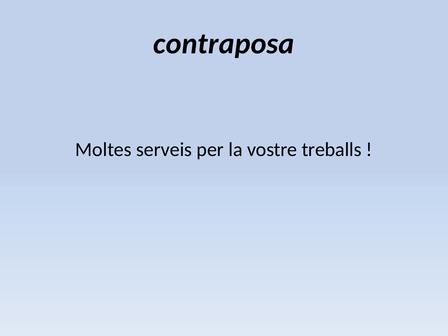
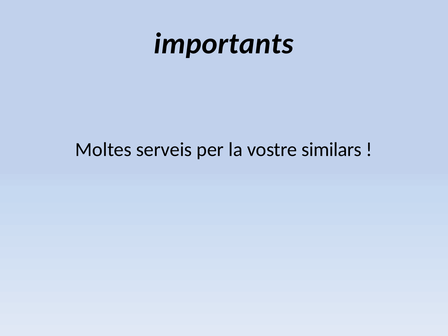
contraposa: contraposa -> importants
treballs: treballs -> similars
